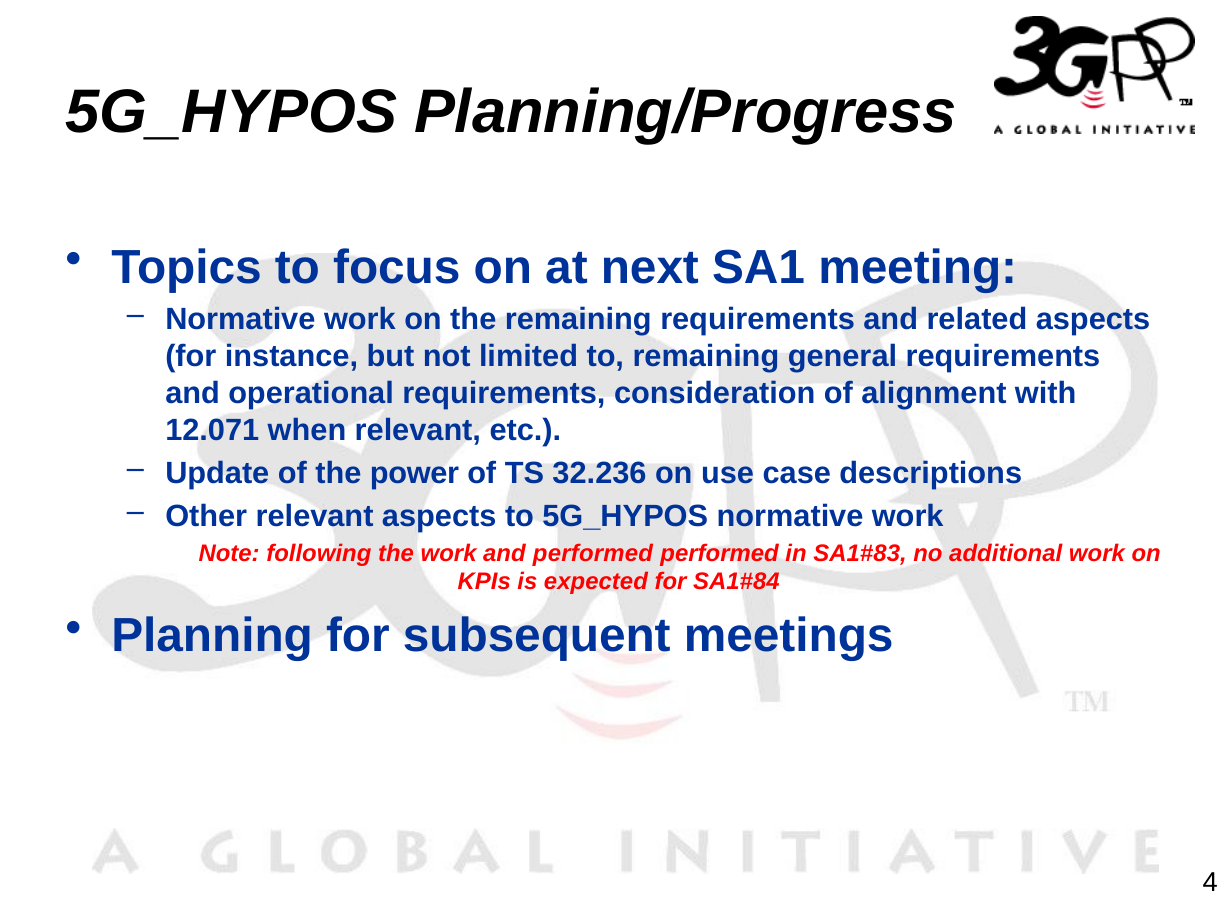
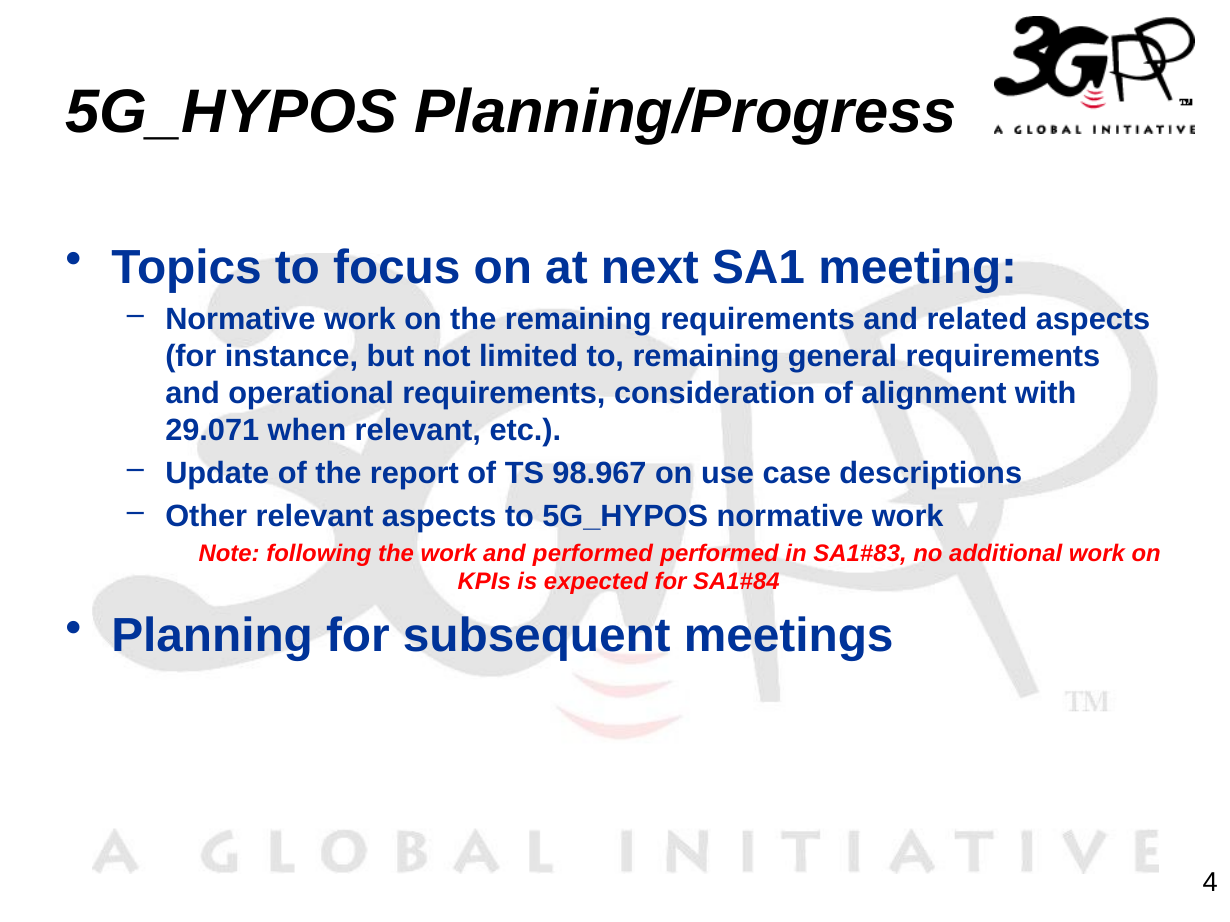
12.071: 12.071 -> 29.071
power: power -> report
32.236: 32.236 -> 98.967
